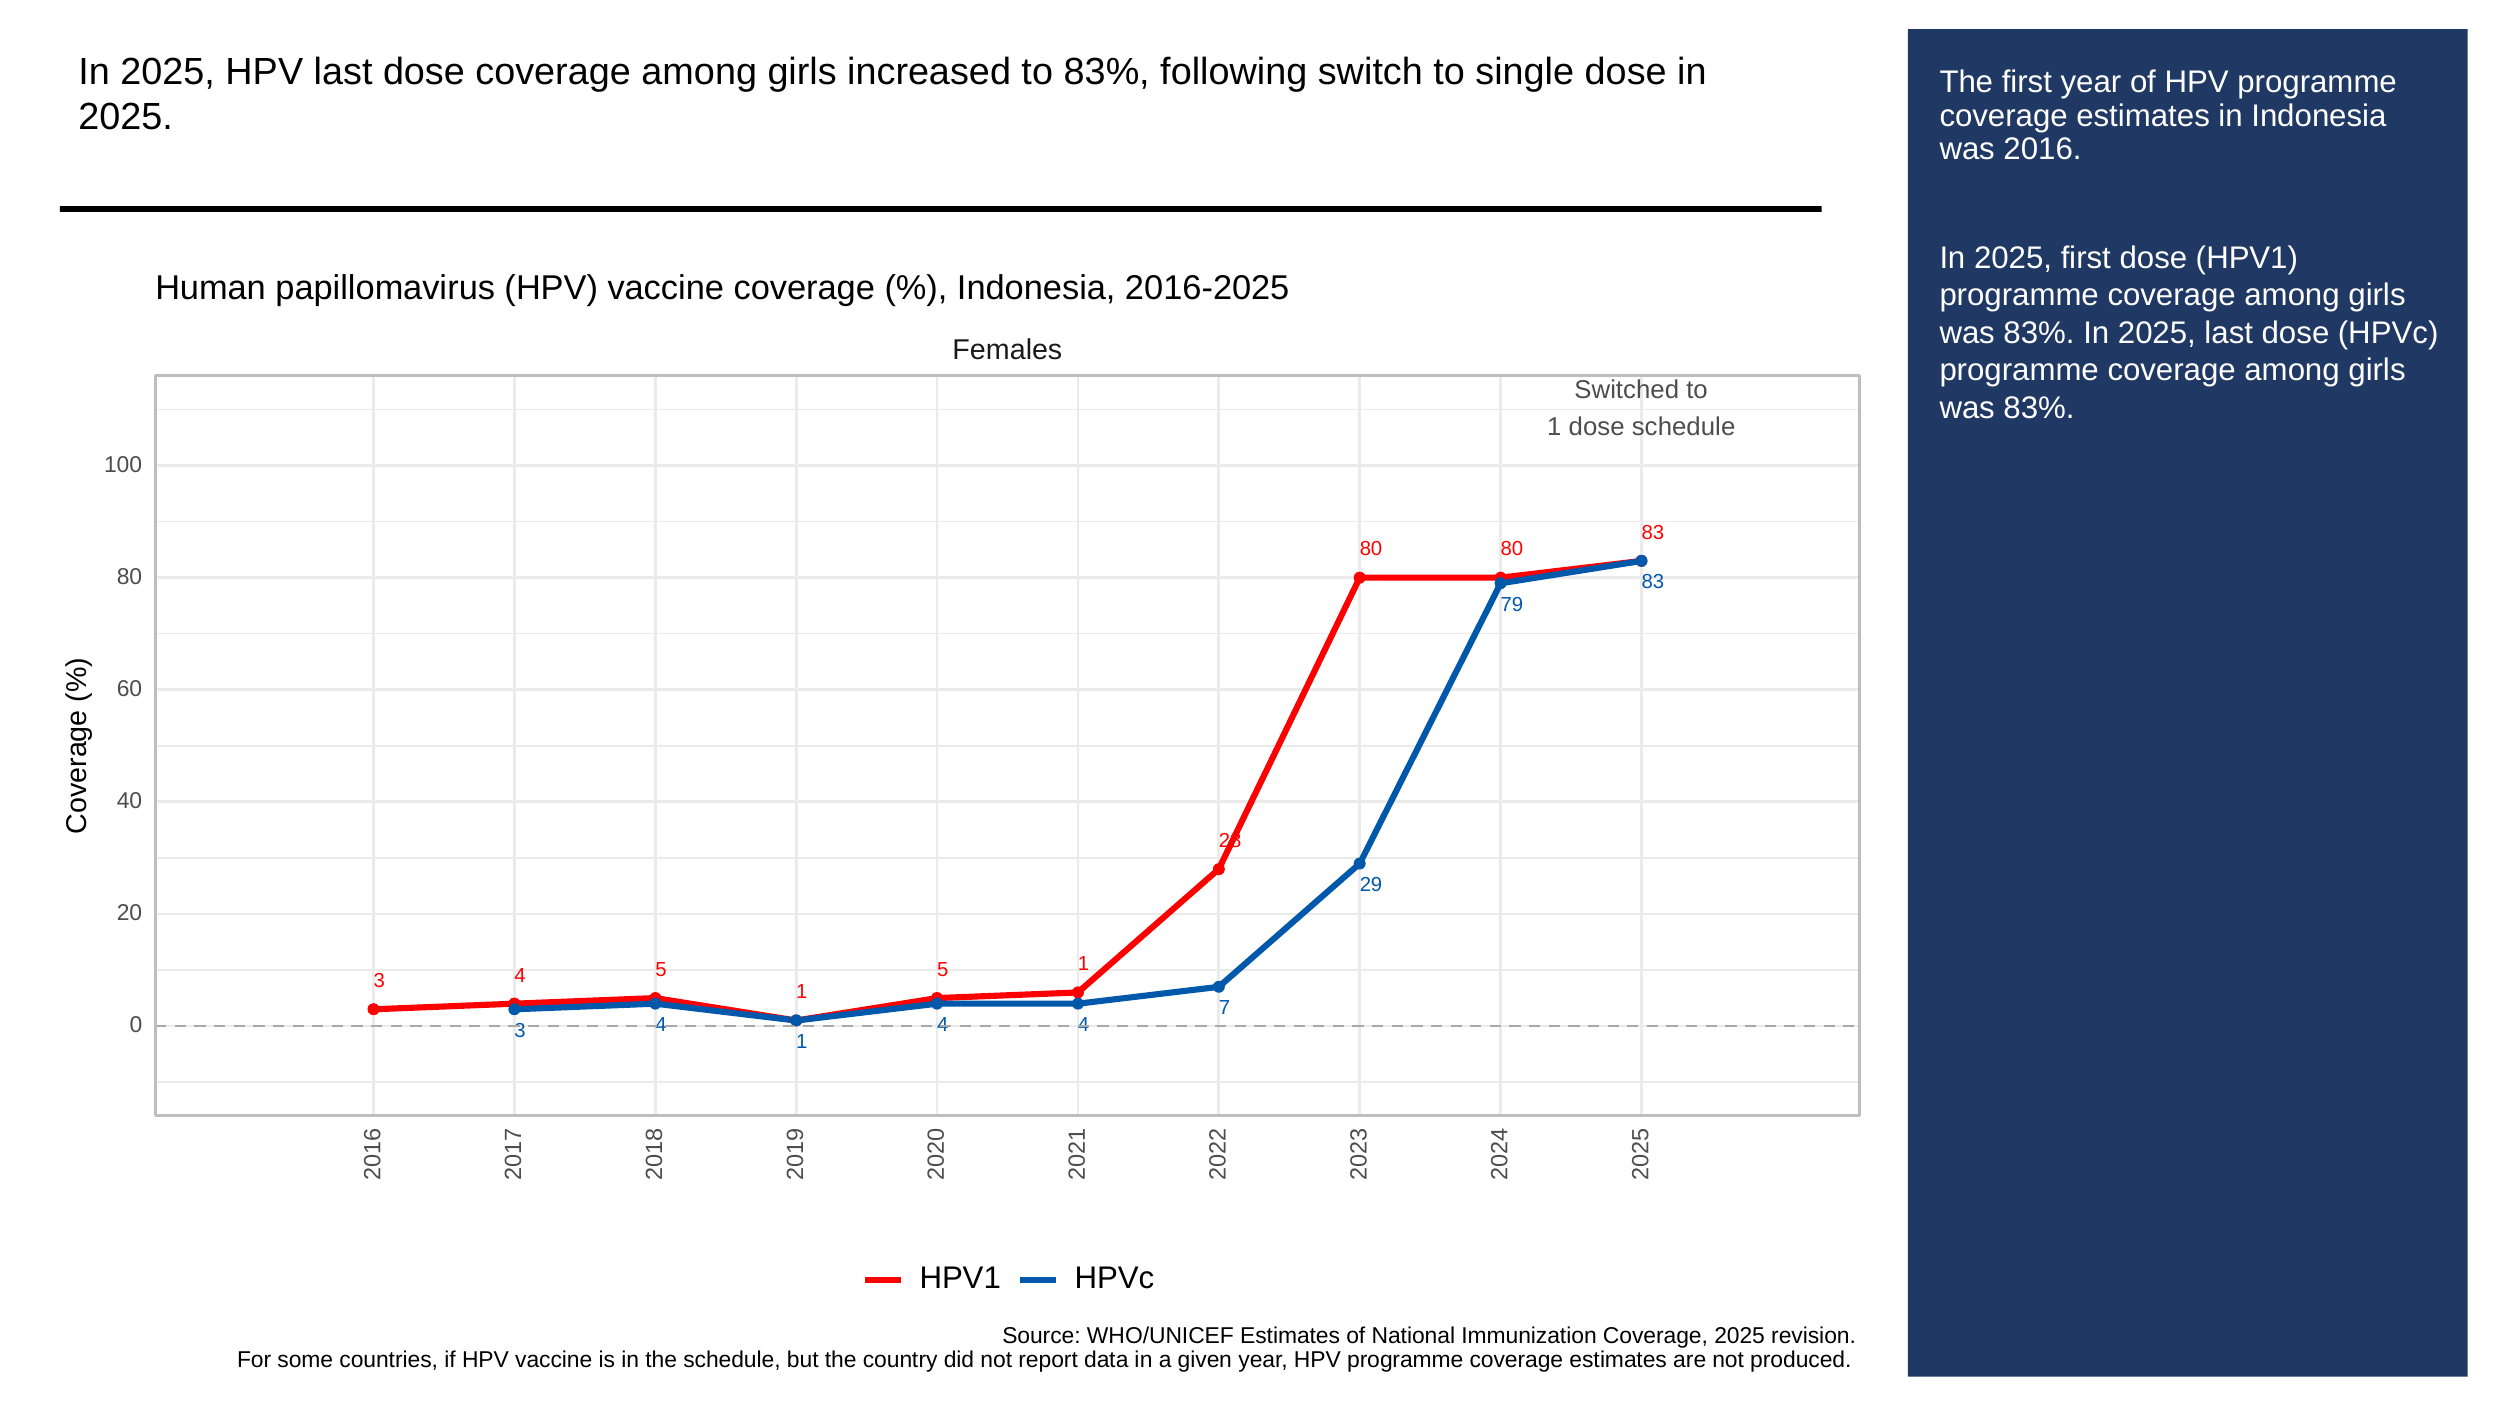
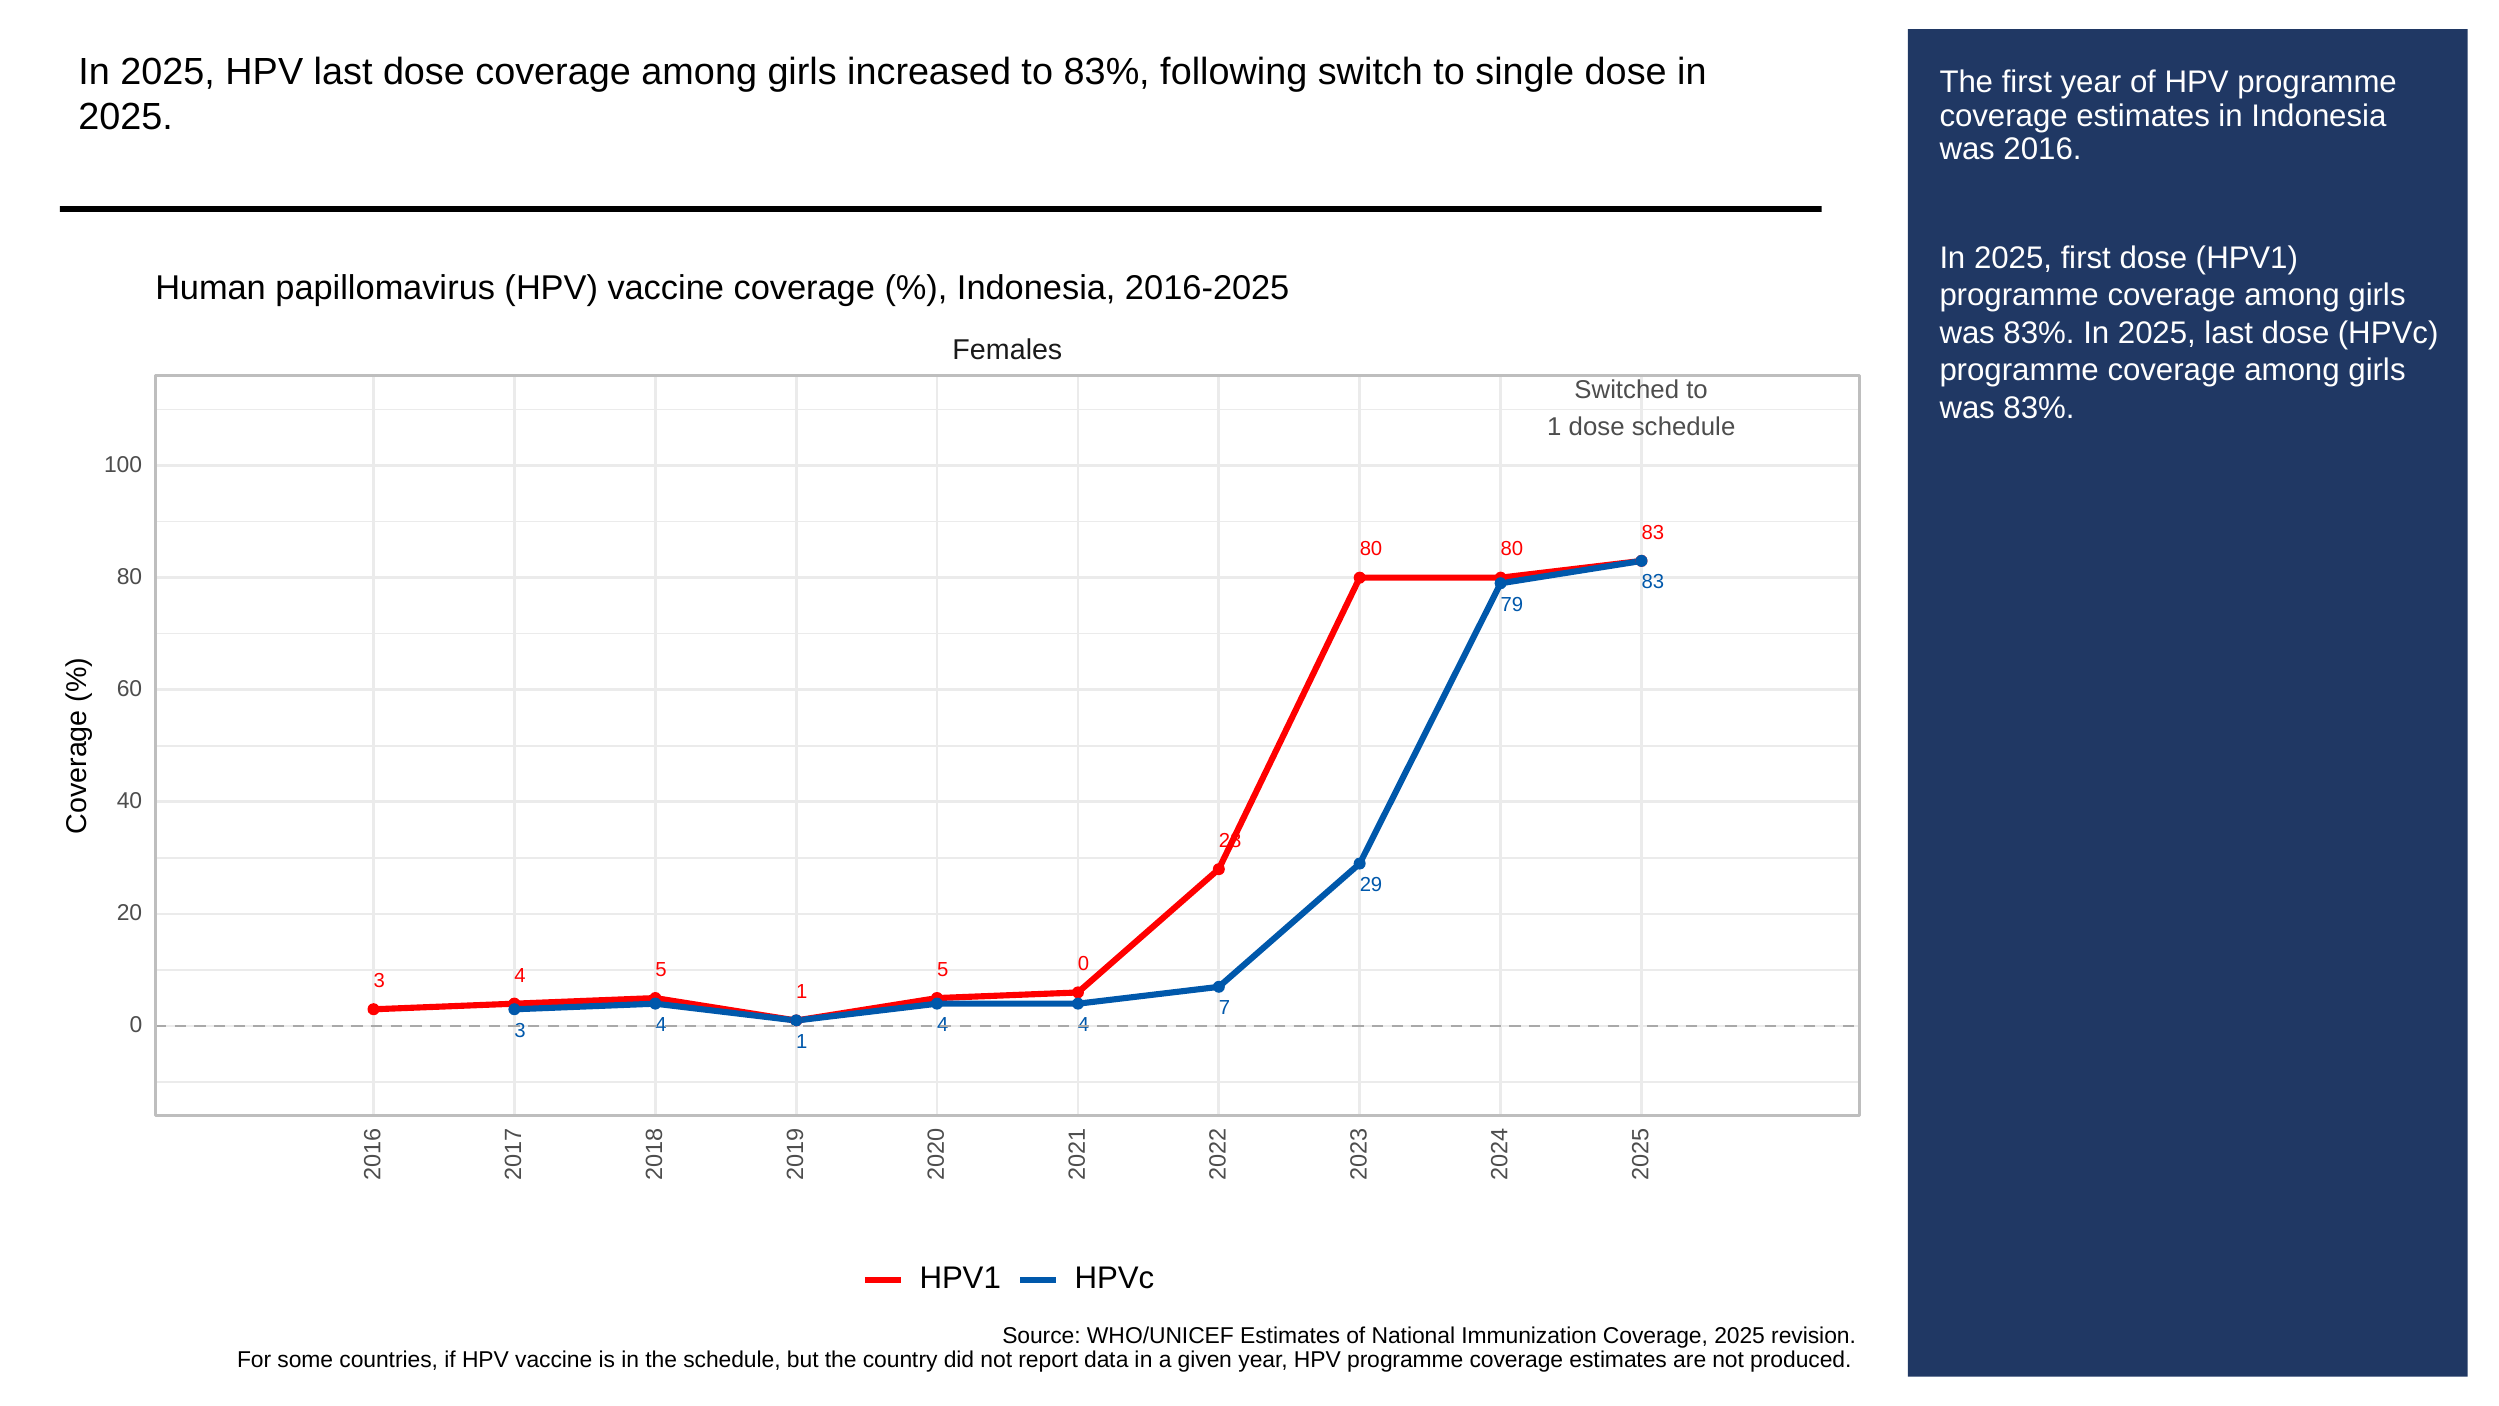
1 at (1084, 964): 1 -> 0
